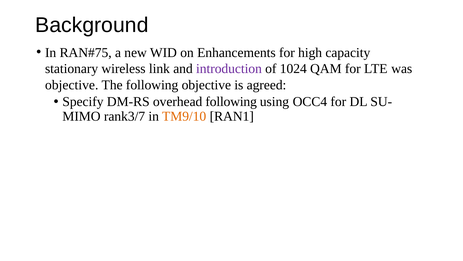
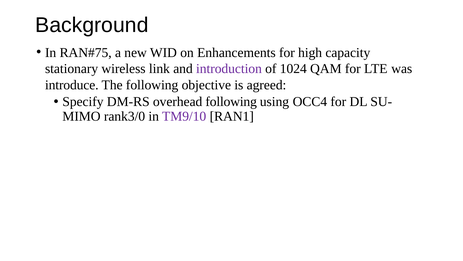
objective at (72, 85): objective -> introduce
rank3/7: rank3/7 -> rank3/0
TM9/10 colour: orange -> purple
